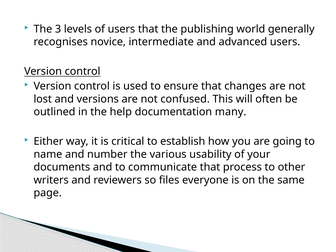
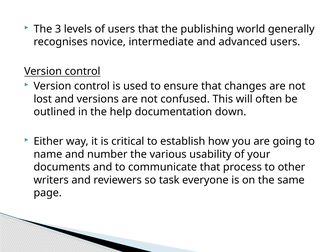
many: many -> down
files: files -> task
